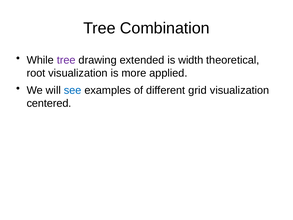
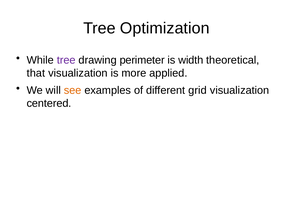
Combination: Combination -> Optimization
extended: extended -> perimeter
root: root -> that
see colour: blue -> orange
